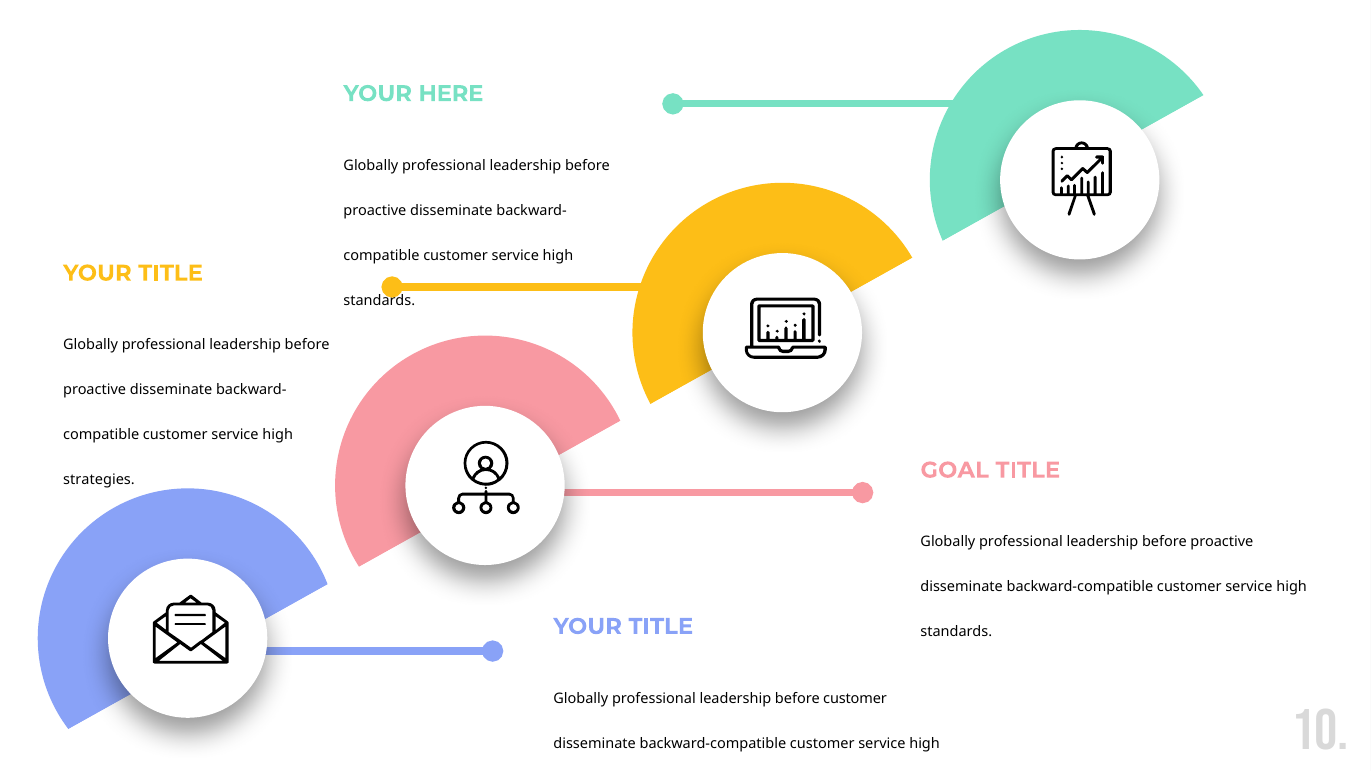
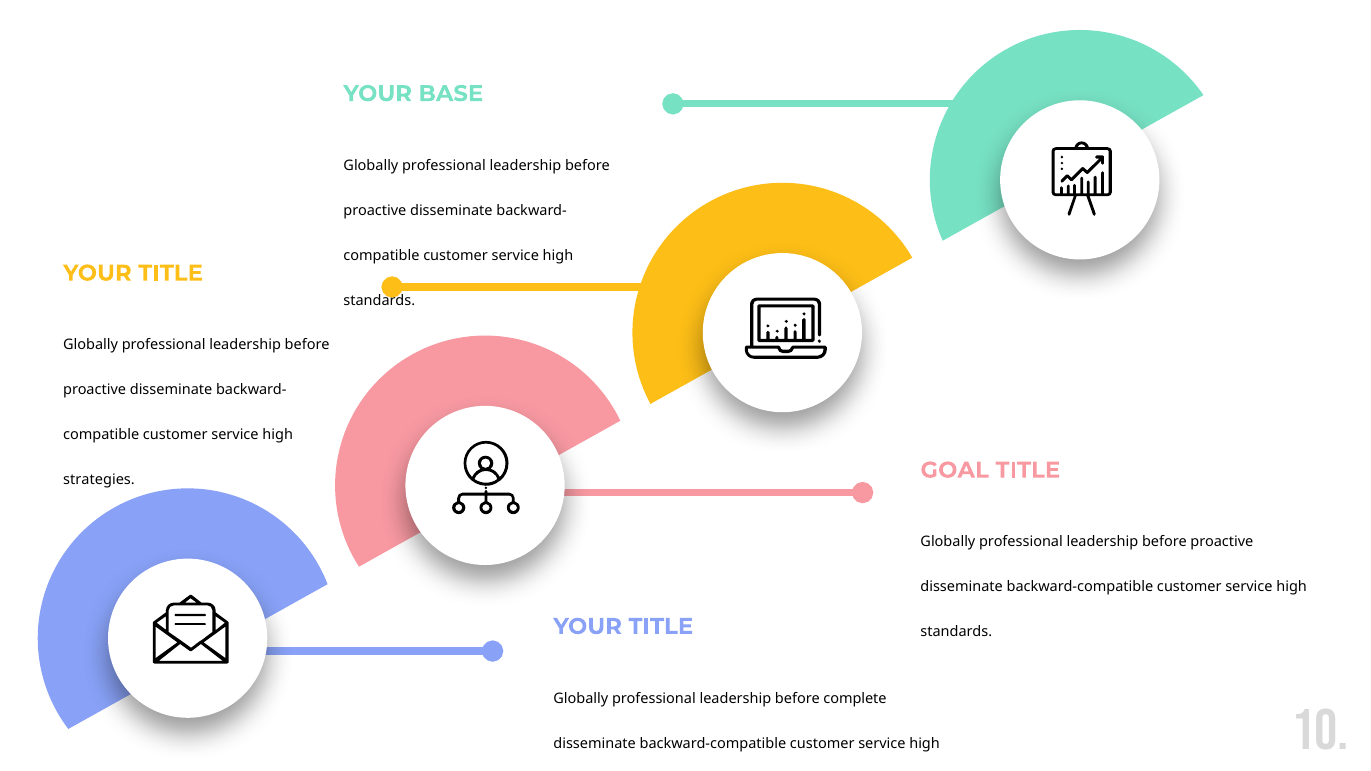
HERE: HERE -> BASE
before customer: customer -> complete
